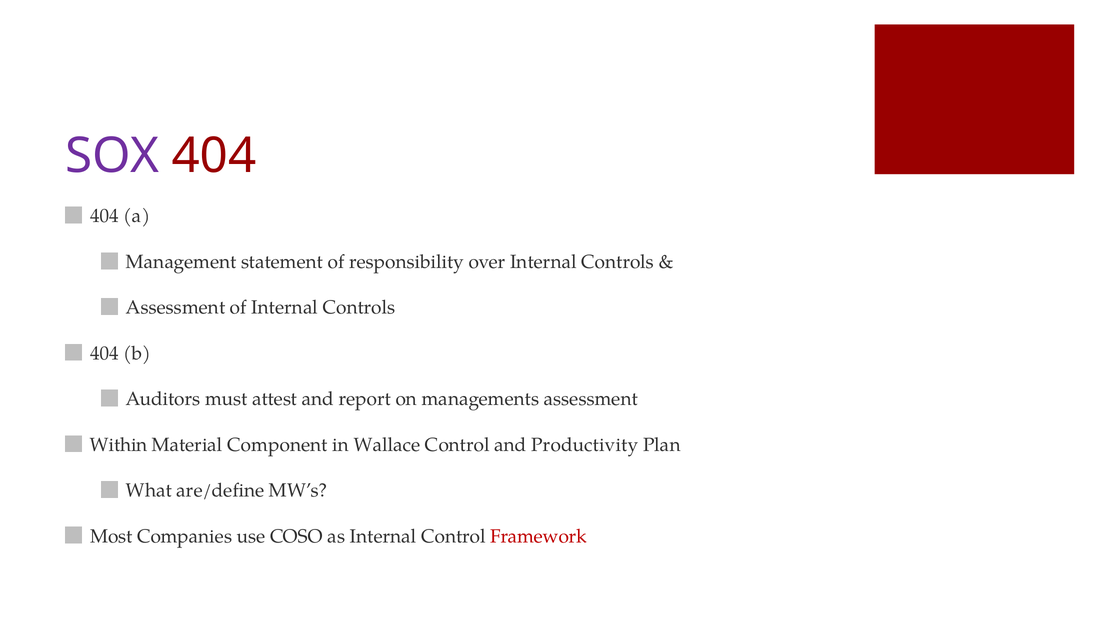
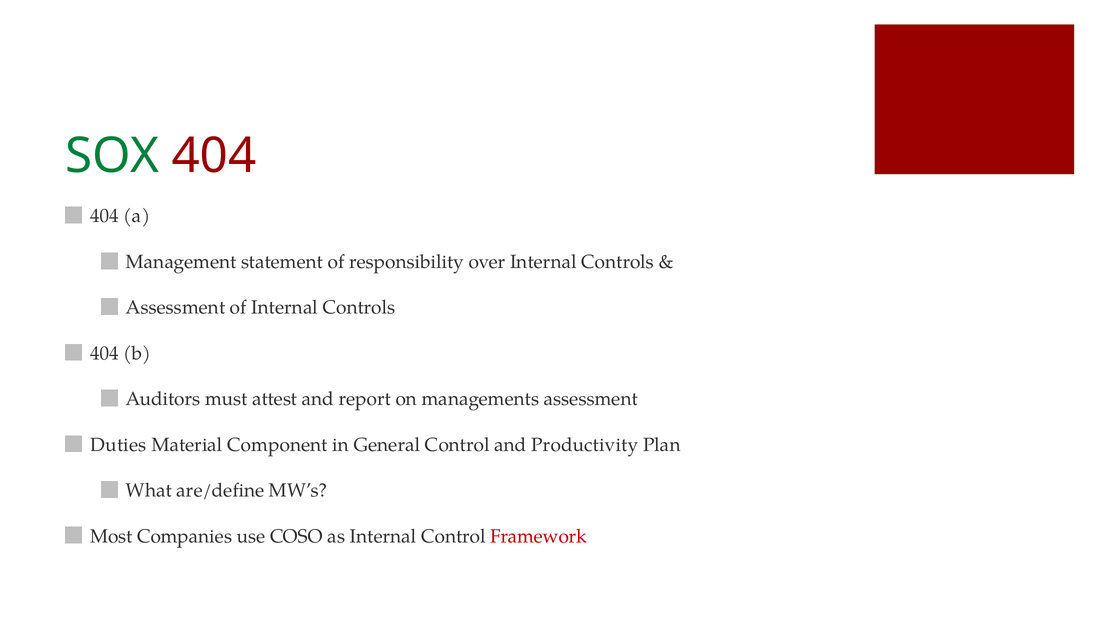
SOX colour: purple -> green
Within: Within -> Duties
Wallace: Wallace -> General
